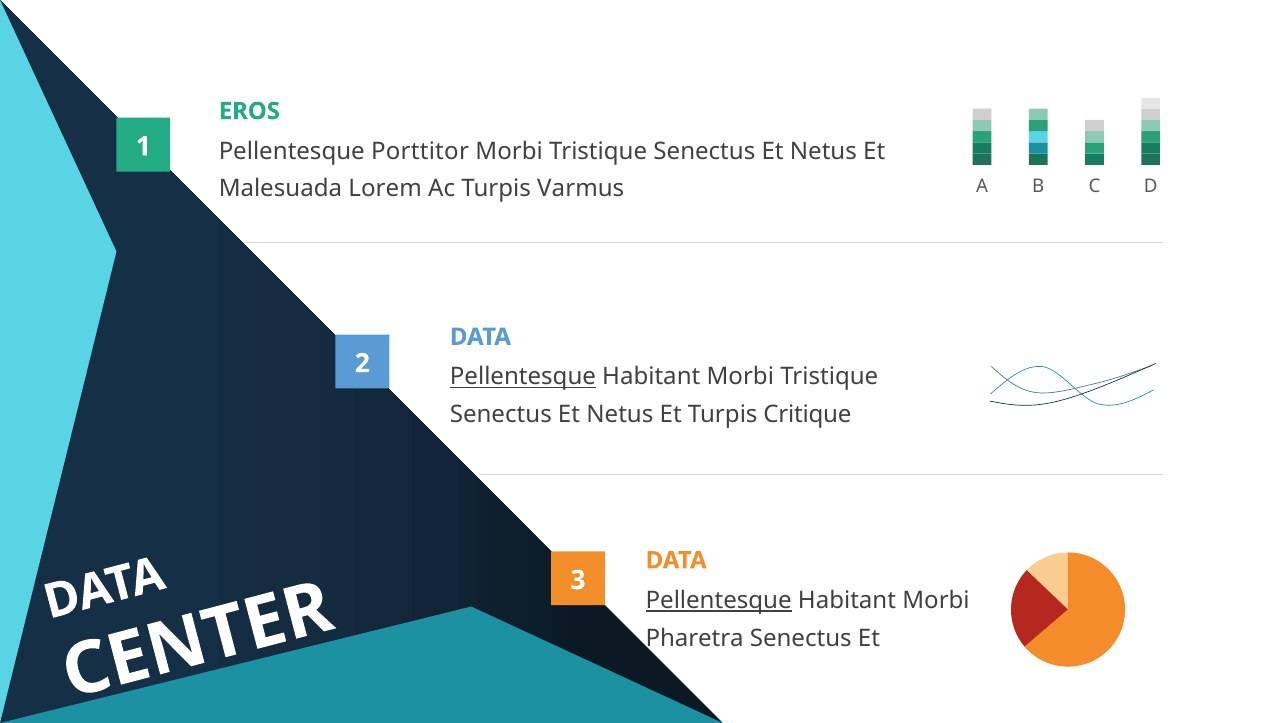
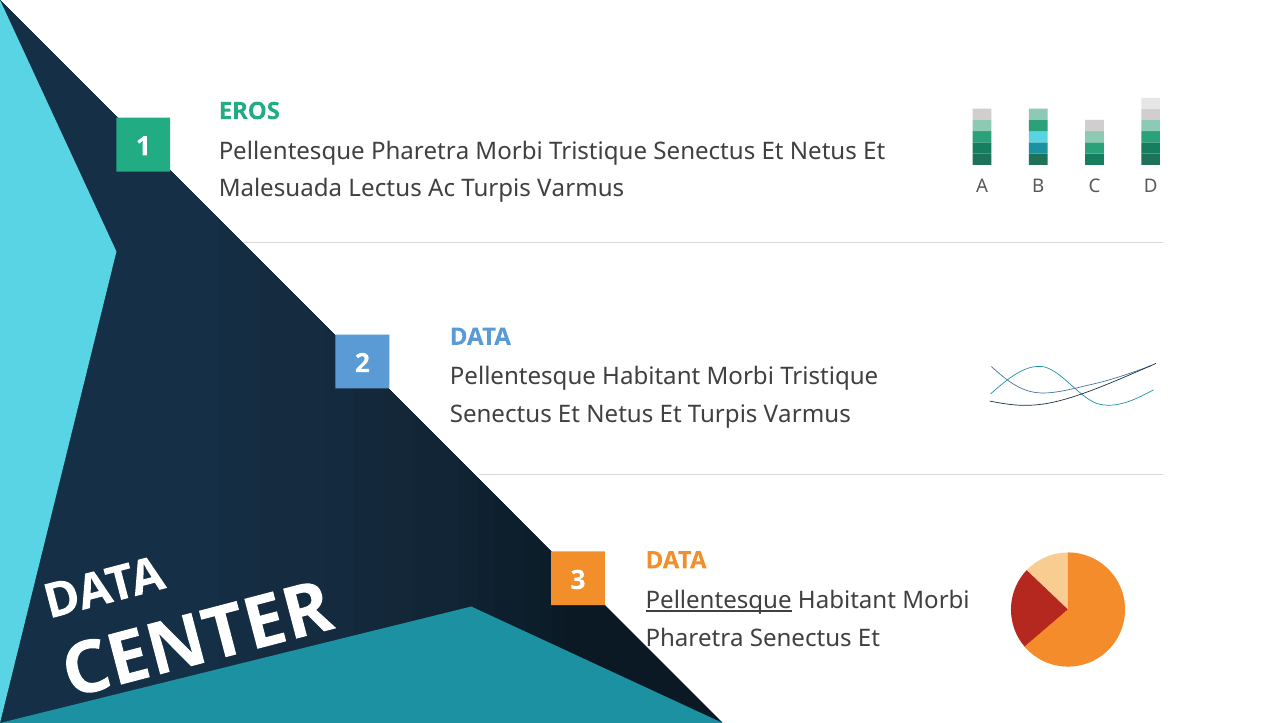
Pellentesque Porttitor: Porttitor -> Pharetra
Lorem: Lorem -> Lectus
Pellentesque at (523, 377) underline: present -> none
Et Turpis Critique: Critique -> Varmus
